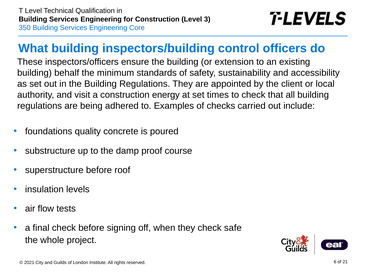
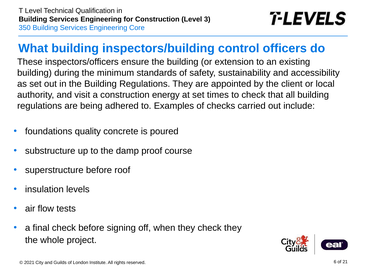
behalf: behalf -> during
check safe: safe -> they
